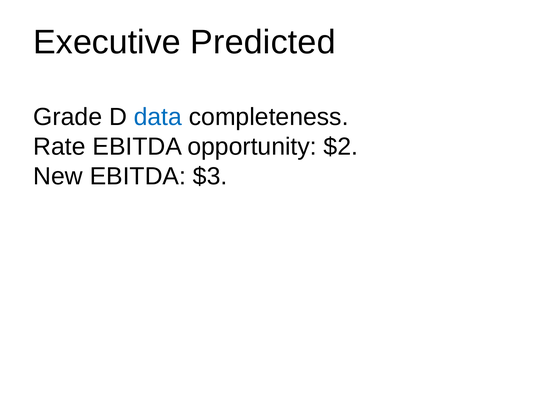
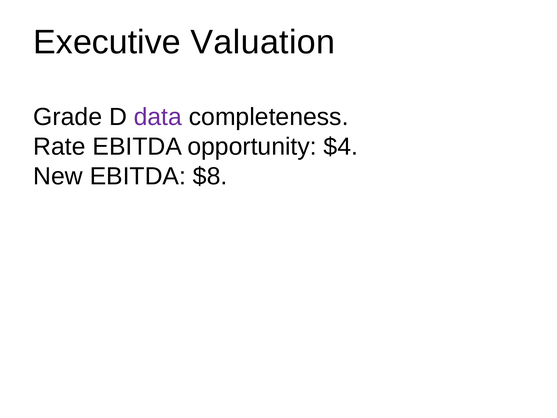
Predicted: Predicted -> Valuation
data colour: blue -> purple
$2: $2 -> $4
$3: $3 -> $8
